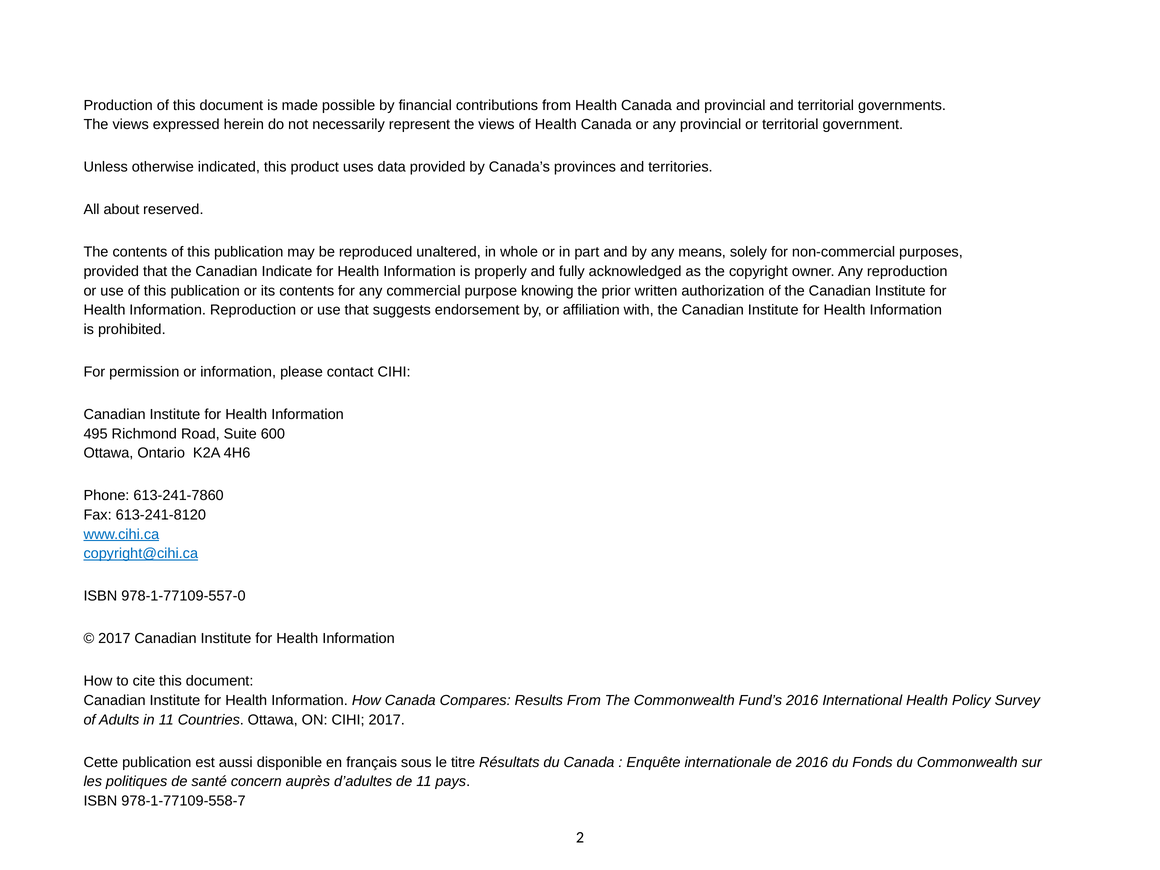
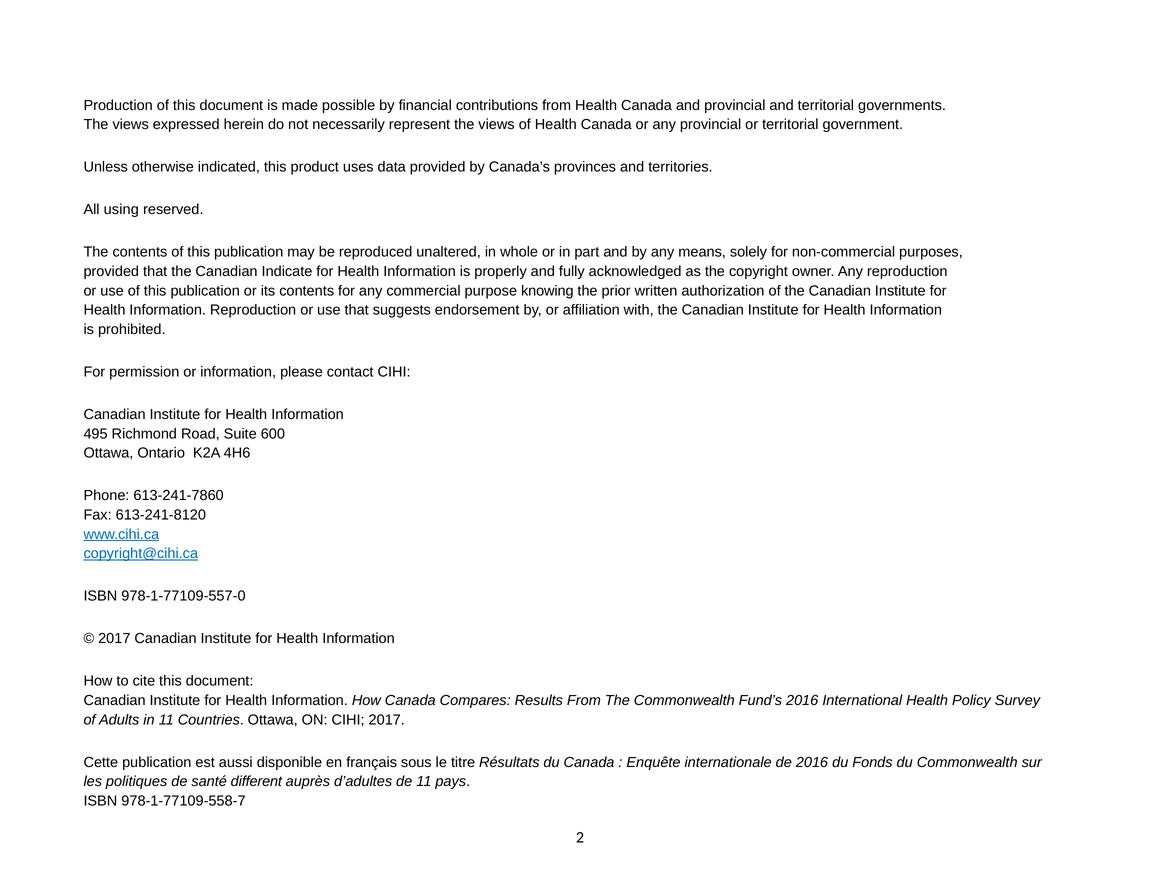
about: about -> using
concern: concern -> different
